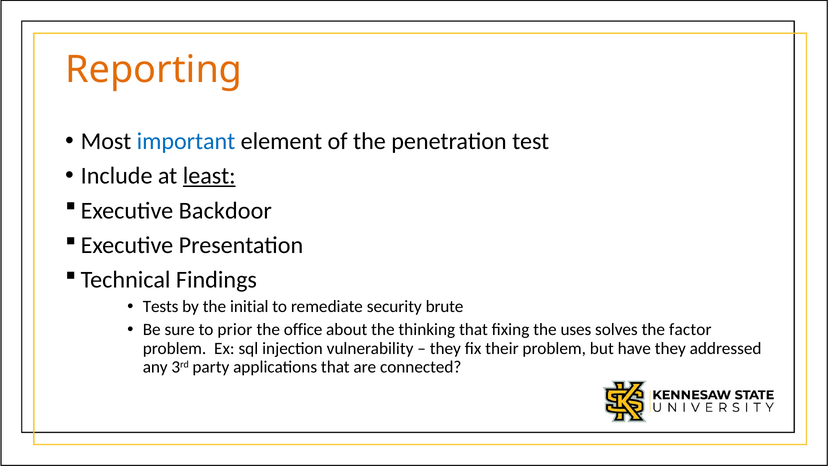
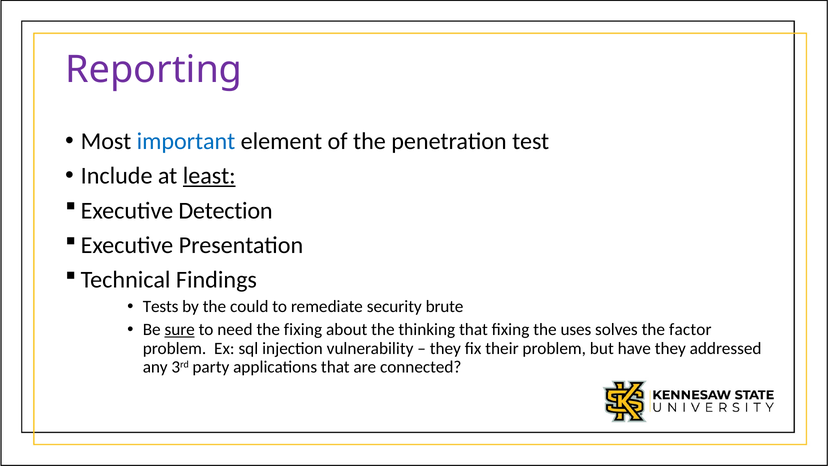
Reporting colour: orange -> purple
Backdoor: Backdoor -> Detection
initial: initial -> could
sure underline: none -> present
prior: prior -> need
the office: office -> fixing
